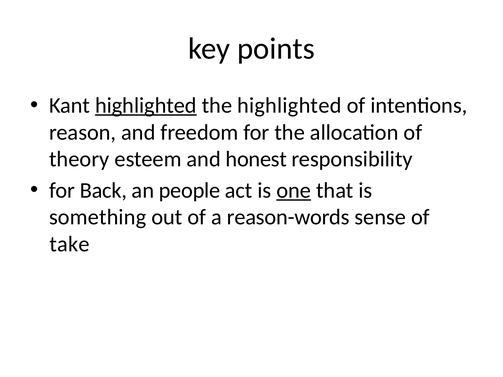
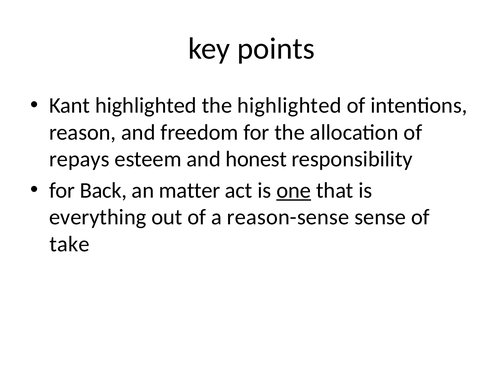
highlighted at (146, 106) underline: present -> none
theory: theory -> repays
people: people -> matter
something: something -> everything
reason-words: reason-words -> reason-sense
